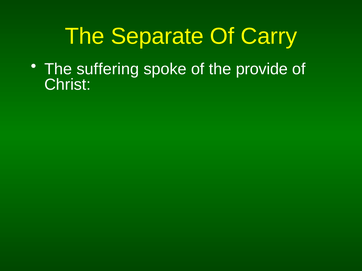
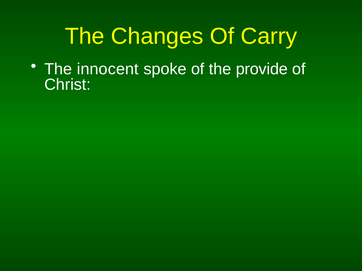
Separate: Separate -> Changes
suffering: suffering -> innocent
